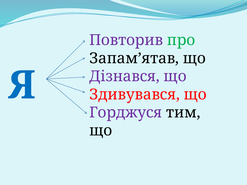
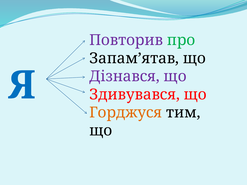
Горджуся colour: purple -> orange
